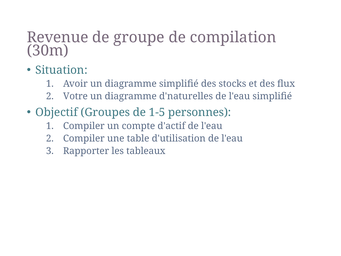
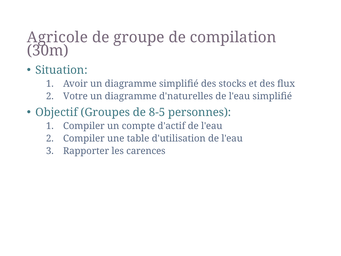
Revenue: Revenue -> Agricole
1-5: 1-5 -> 8-5
tableaux: tableaux -> carences
